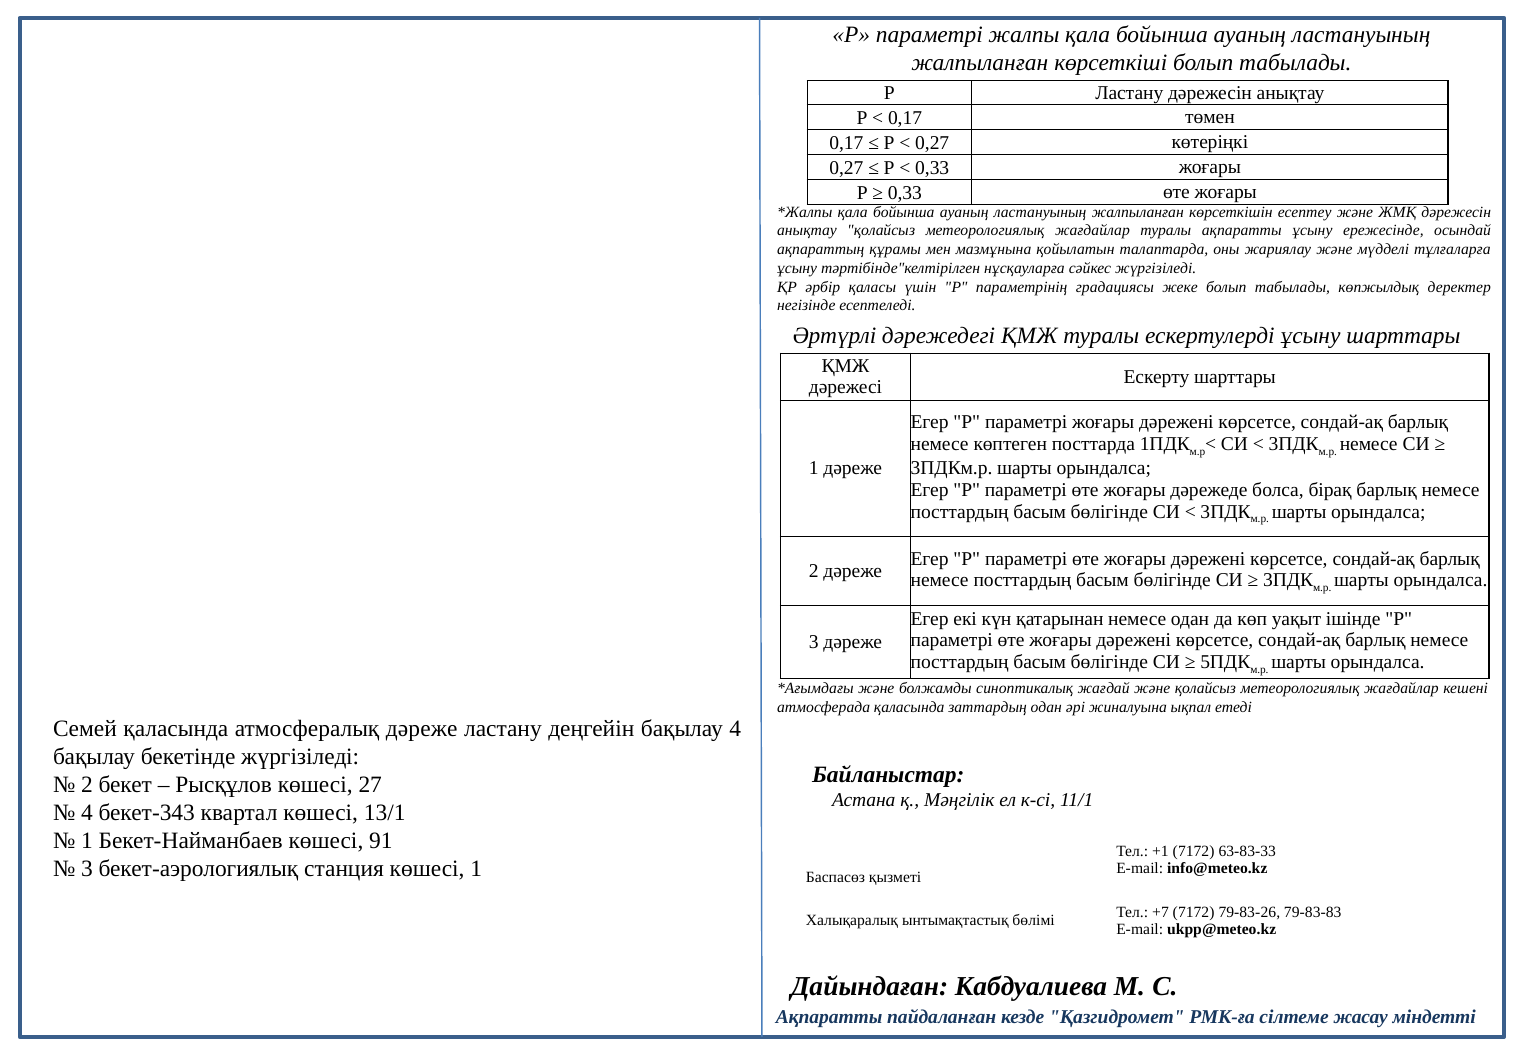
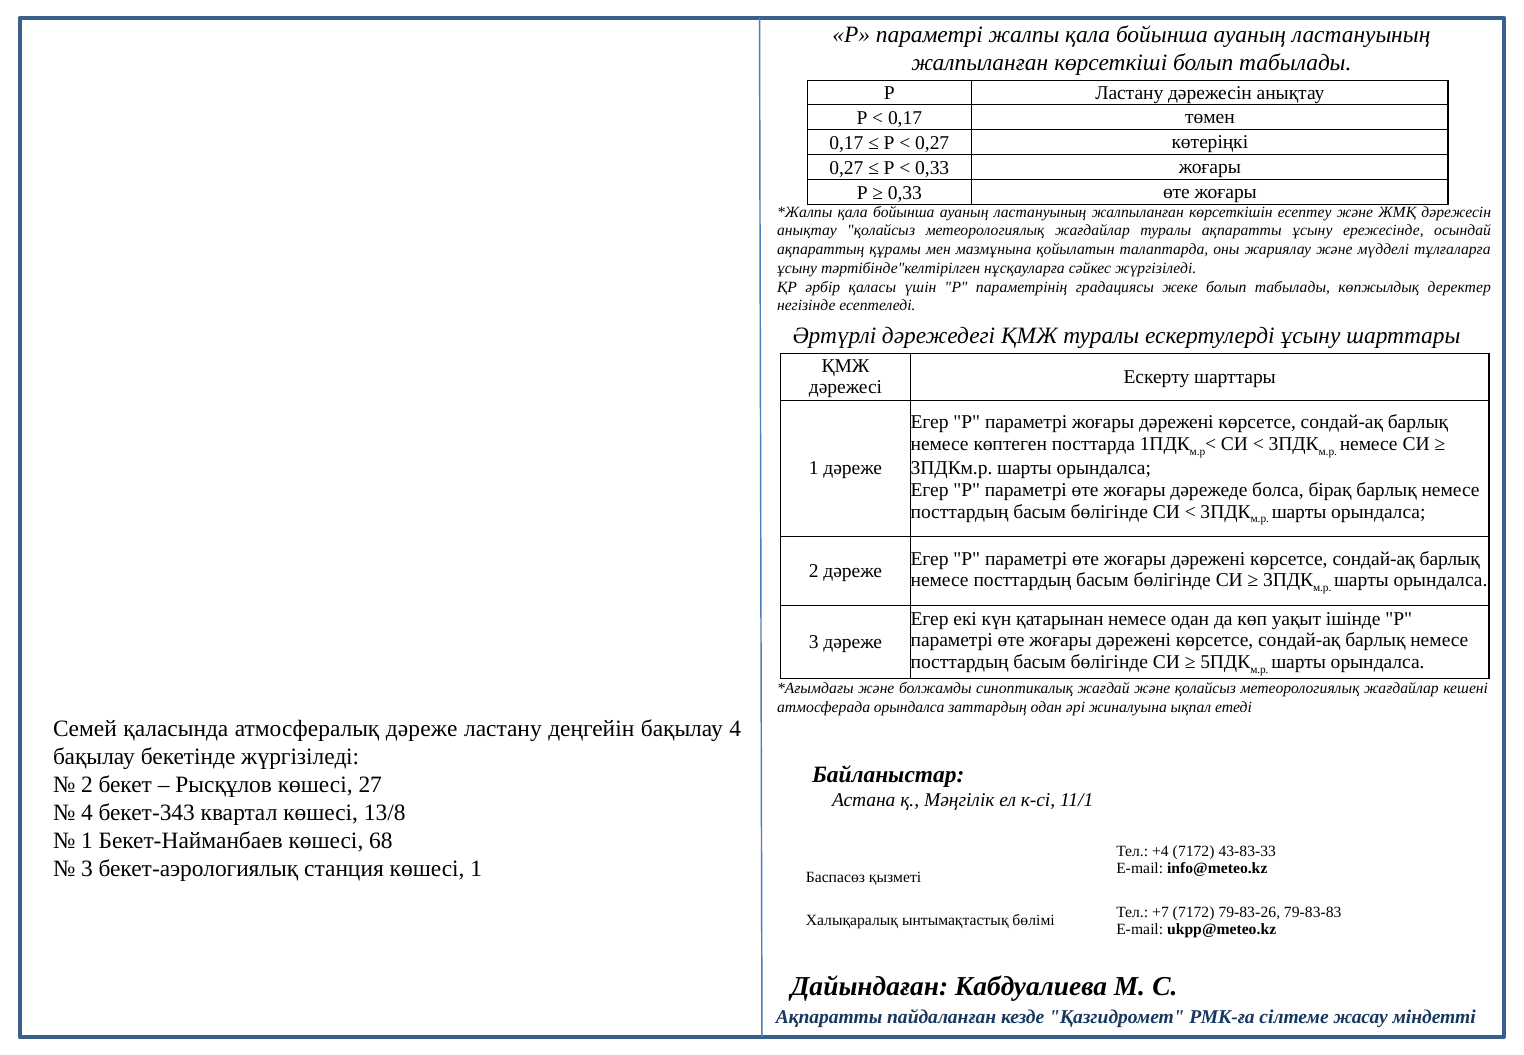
атмосферада қаласында: қаласында -> орындалса
13/1: 13/1 -> 13/8
91: 91 -> 68
+1: +1 -> +4
63-83-33: 63-83-33 -> 43-83-33
